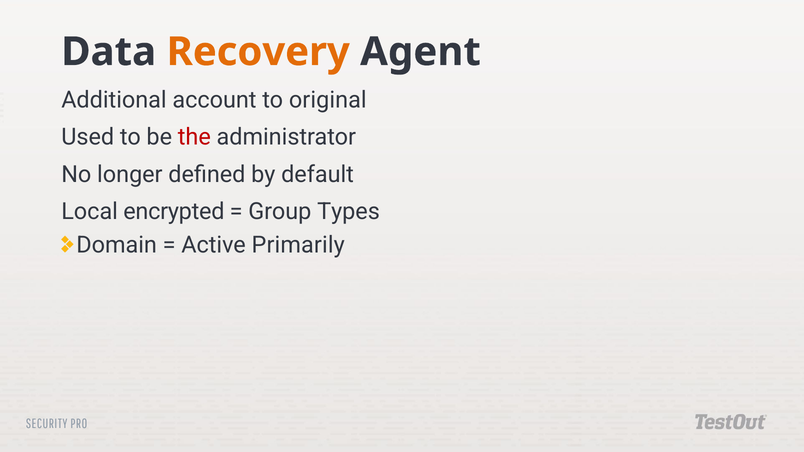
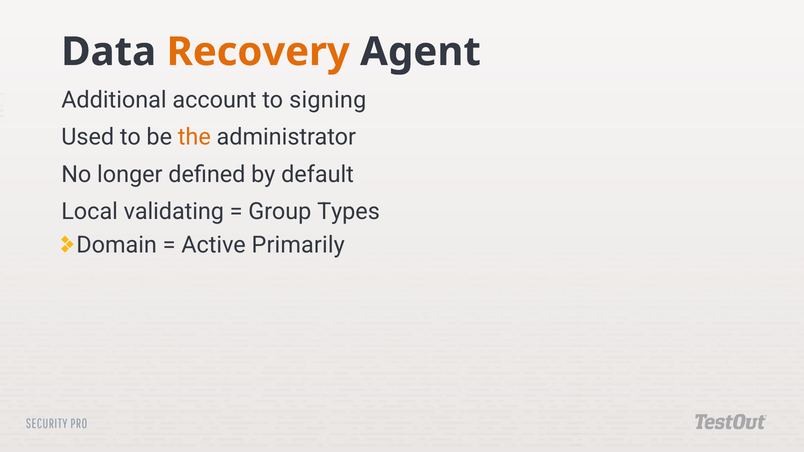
original: original -> signing
the colour: red -> orange
encrypted: encrypted -> validating
